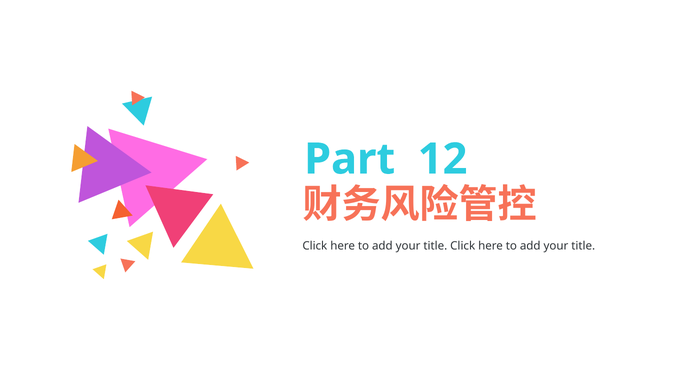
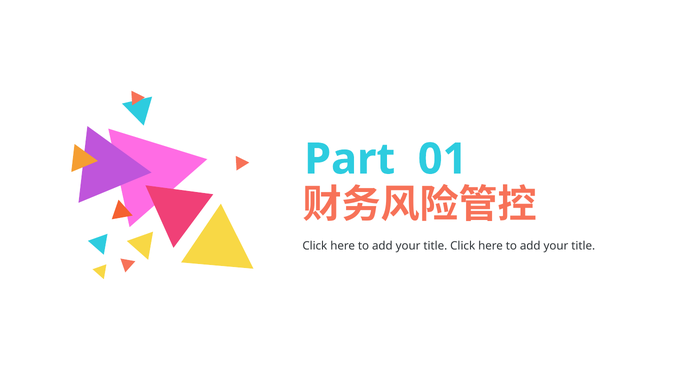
12: 12 -> 01
